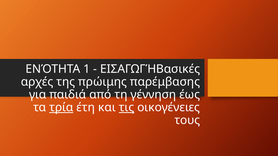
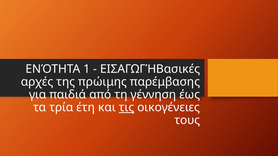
τρία underline: present -> none
